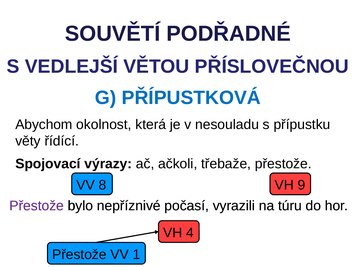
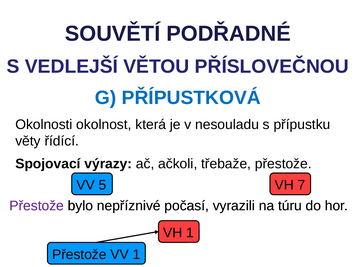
Abychom: Abychom -> Okolnosti
8: 8 -> 5
9: 9 -> 7
VH 4: 4 -> 1
